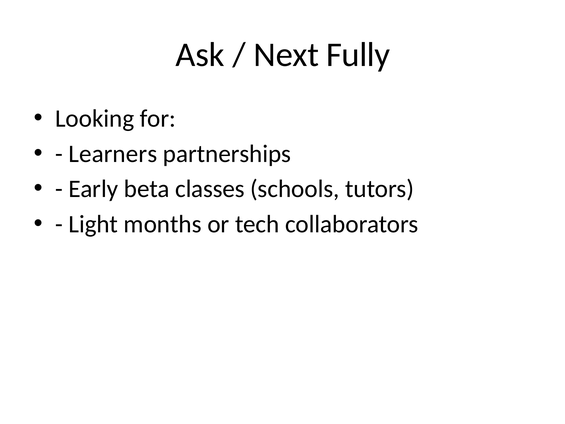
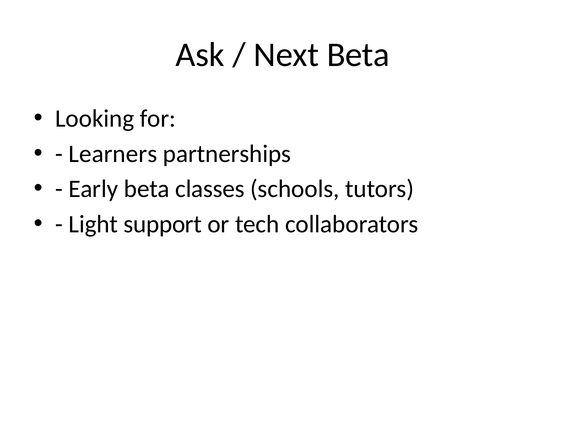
Next Fully: Fully -> Beta
months: months -> support
